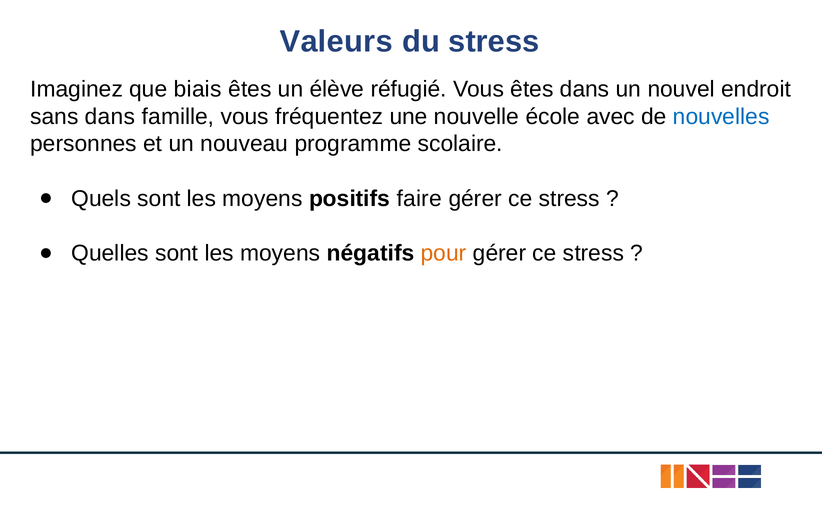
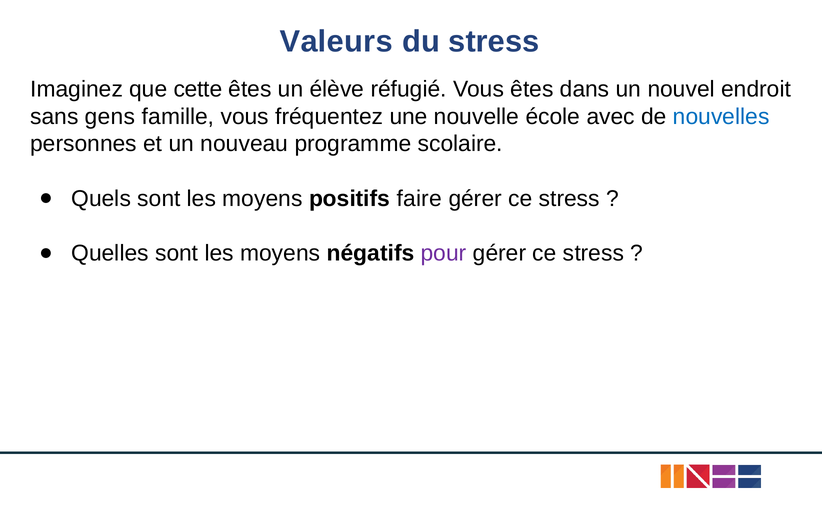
biais: biais -> cette
sans dans: dans -> gens
pour colour: orange -> purple
